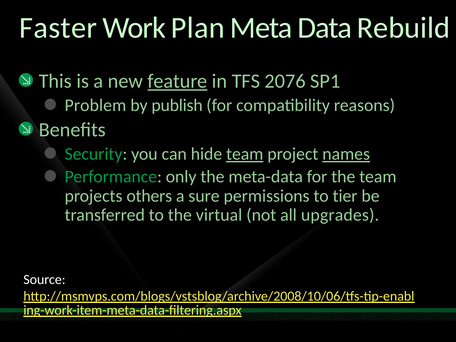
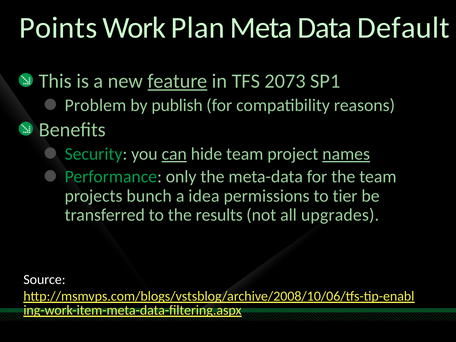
Faster: Faster -> Points
Rebuild: Rebuild -> Default
2076: 2076 -> 2073
can underline: none -> present
team at (245, 154) underline: present -> none
others: others -> bunch
sure: sure -> idea
virtual: virtual -> results
